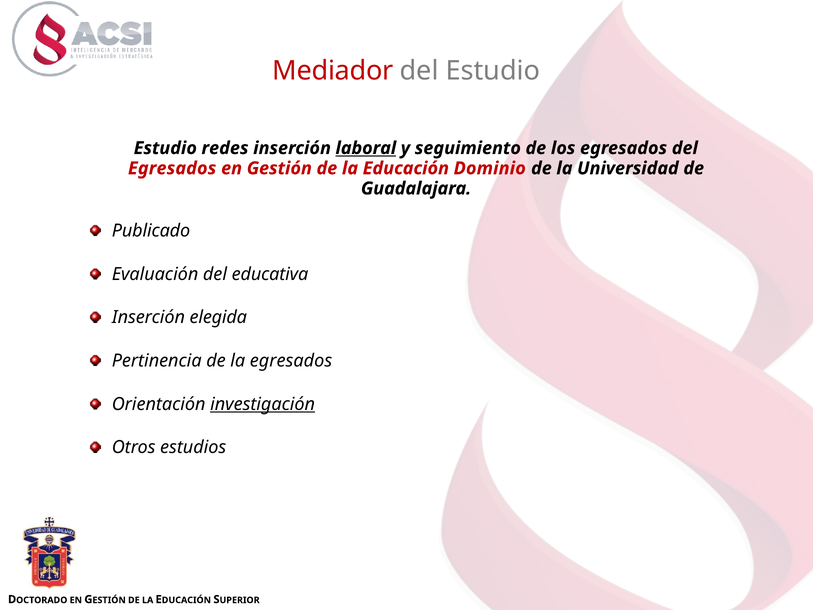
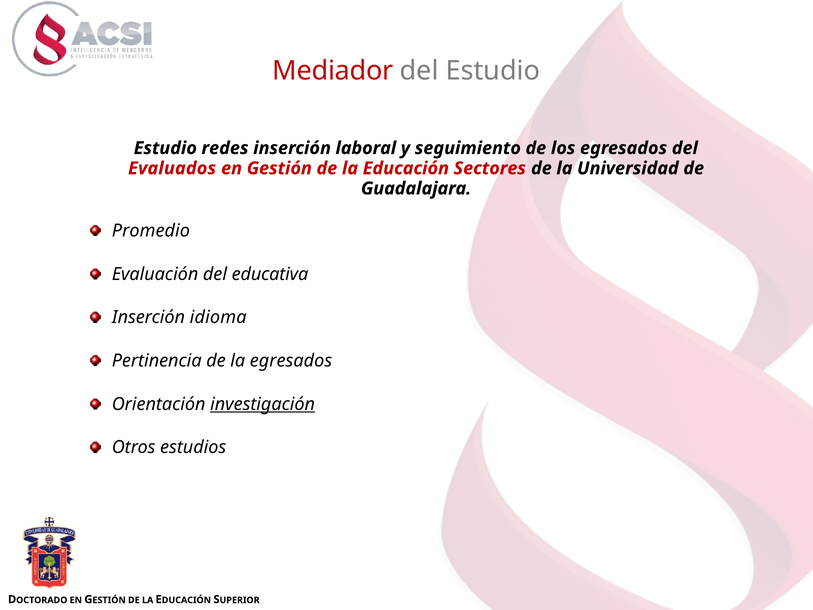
laboral underline: present -> none
Egresados at (172, 168): Egresados -> Evaluados
Dominio: Dominio -> Sectores
Publicado: Publicado -> Promedio
elegida: elegida -> idioma
